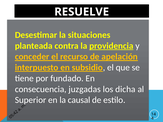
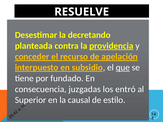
situaciones: situaciones -> decretando
que underline: none -> present
dicha: dicha -> entró
